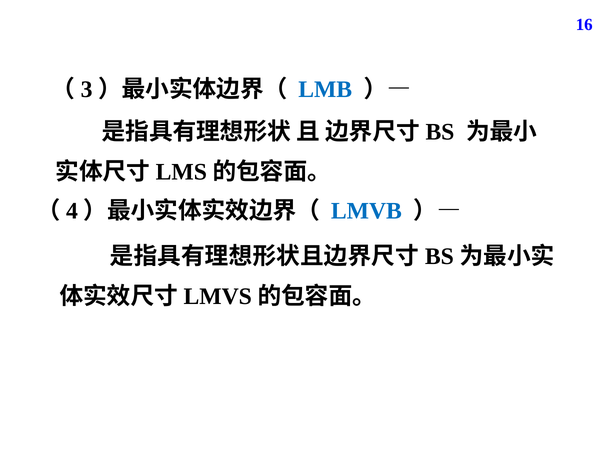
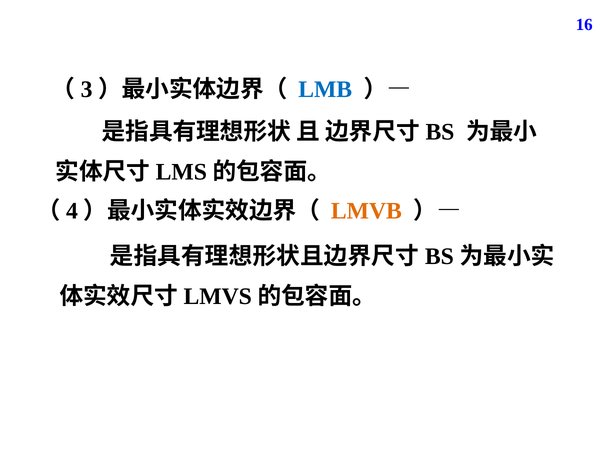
LMVB colour: blue -> orange
